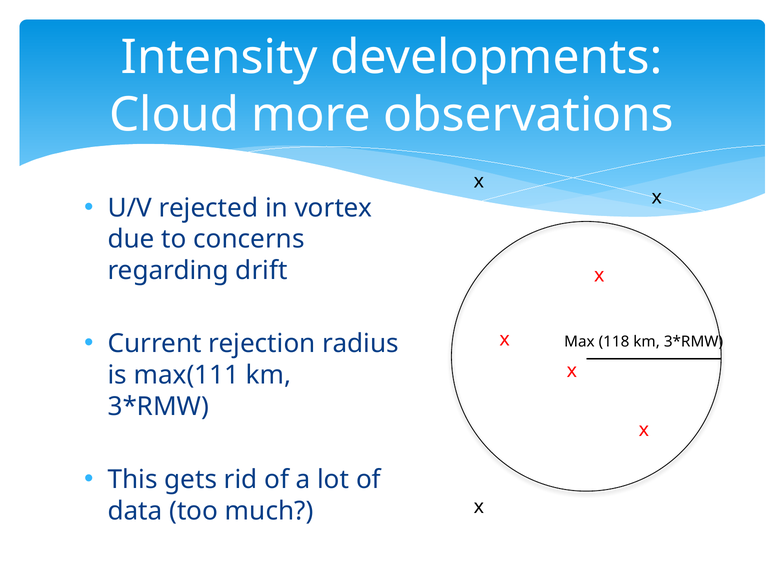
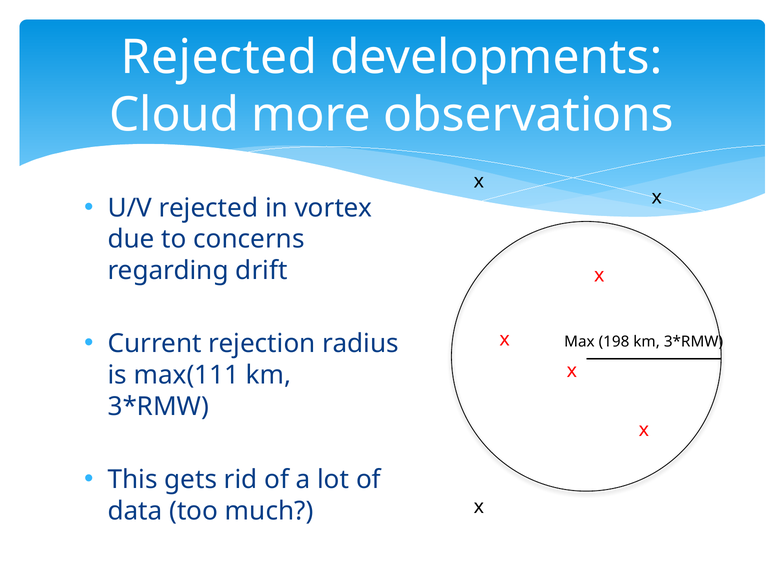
Intensity at (219, 57): Intensity -> Rejected
118: 118 -> 198
